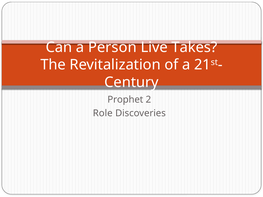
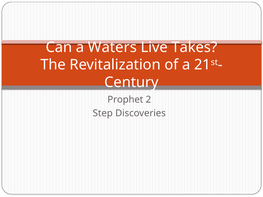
Person: Person -> Waters
Role: Role -> Step
